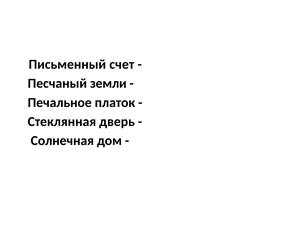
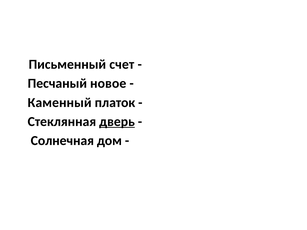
земли: земли -> новое
Печальное: Печальное -> Каменный
дверь underline: none -> present
